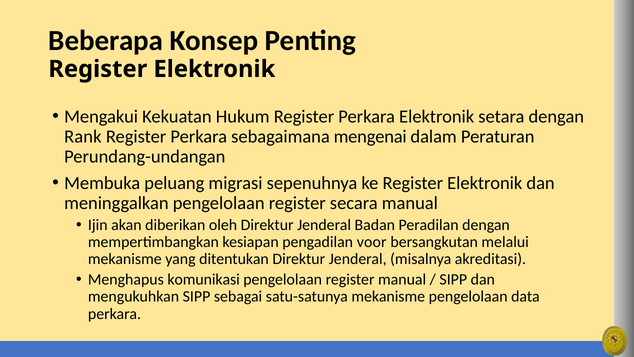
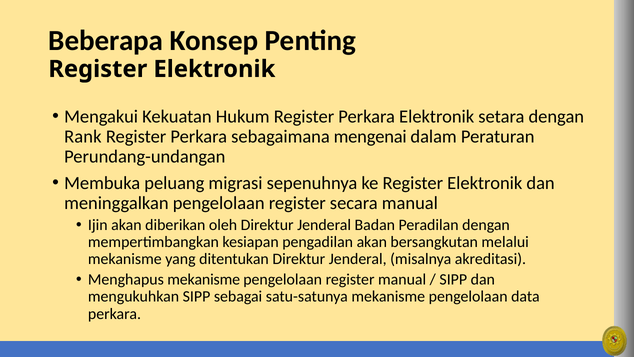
pengadilan voor: voor -> akan
Menghapus komunikasi: komunikasi -> mekanisme
